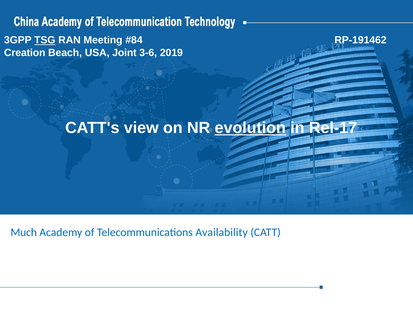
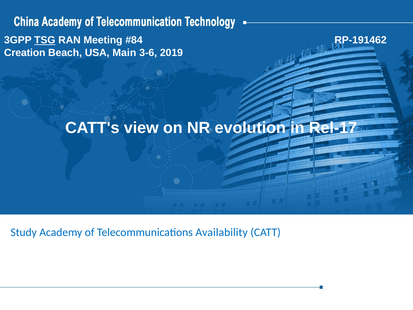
Joint: Joint -> Main
evolution underline: present -> none
Much: Much -> Study
